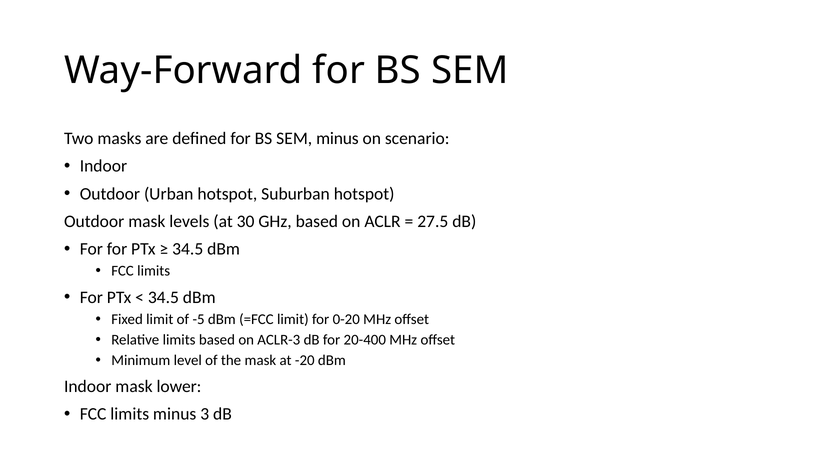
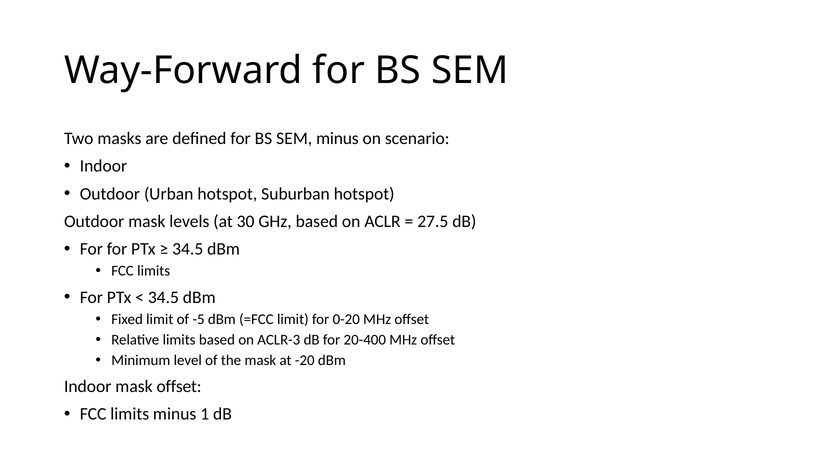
mask lower: lower -> offset
3: 3 -> 1
